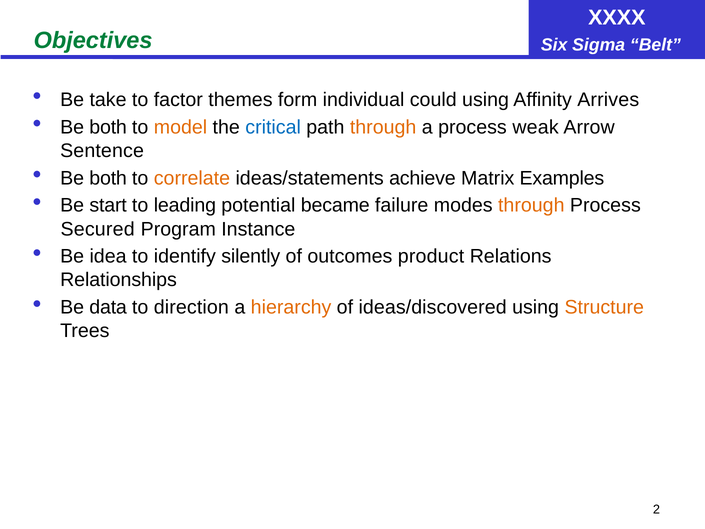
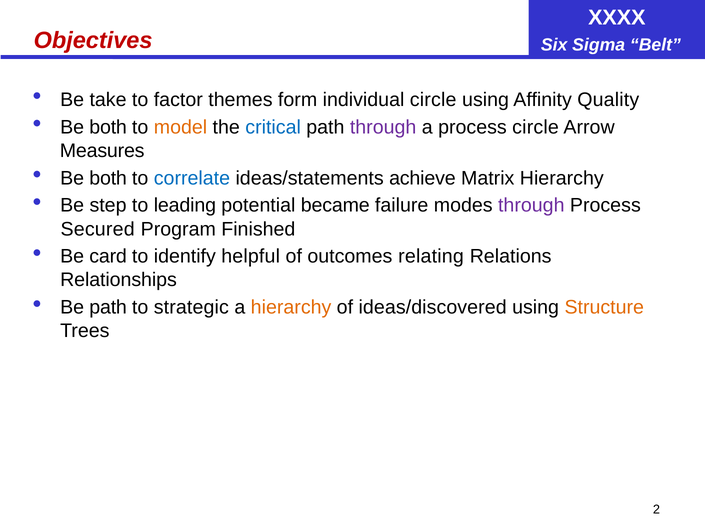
Objectives colour: green -> red
individual could: could -> circle
Arrives: Arrives -> Quality
through at (383, 127) colour: orange -> purple
process weak: weak -> circle
Sentence: Sentence -> Measures
correlate colour: orange -> blue
Matrix Examples: Examples -> Hierarchy
start: start -> step
through at (531, 205) colour: orange -> purple
Instance: Instance -> Finished
idea: idea -> card
silently: silently -> helpful
product: product -> relating
Be data: data -> path
direction: direction -> strategic
